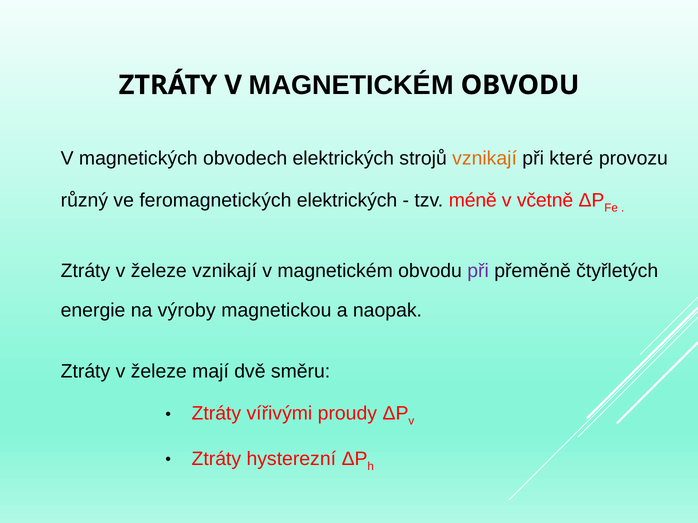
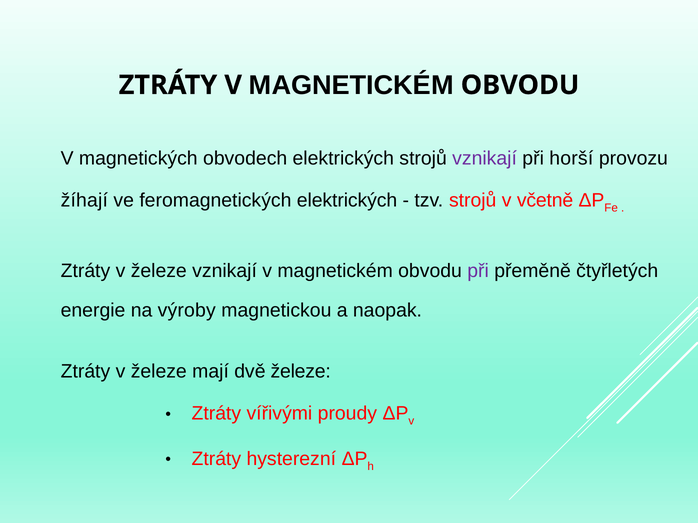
vznikají at (485, 159) colour: orange -> purple
které: které -> horší
různý: různý -> žíhají
tzv méně: méně -> strojů
dvě směru: směru -> železe
